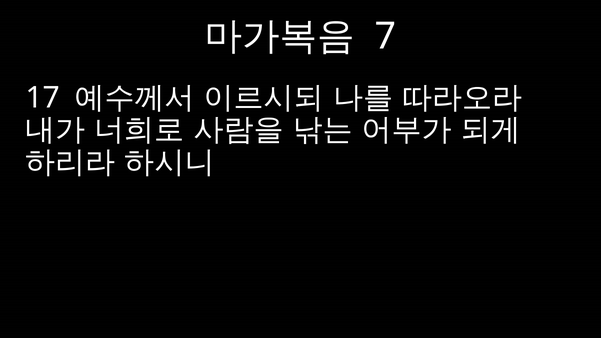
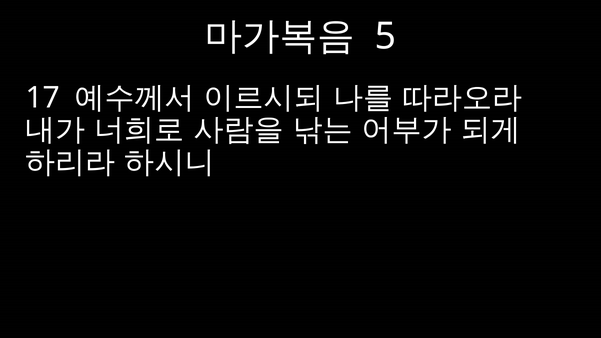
7: 7 -> 5
